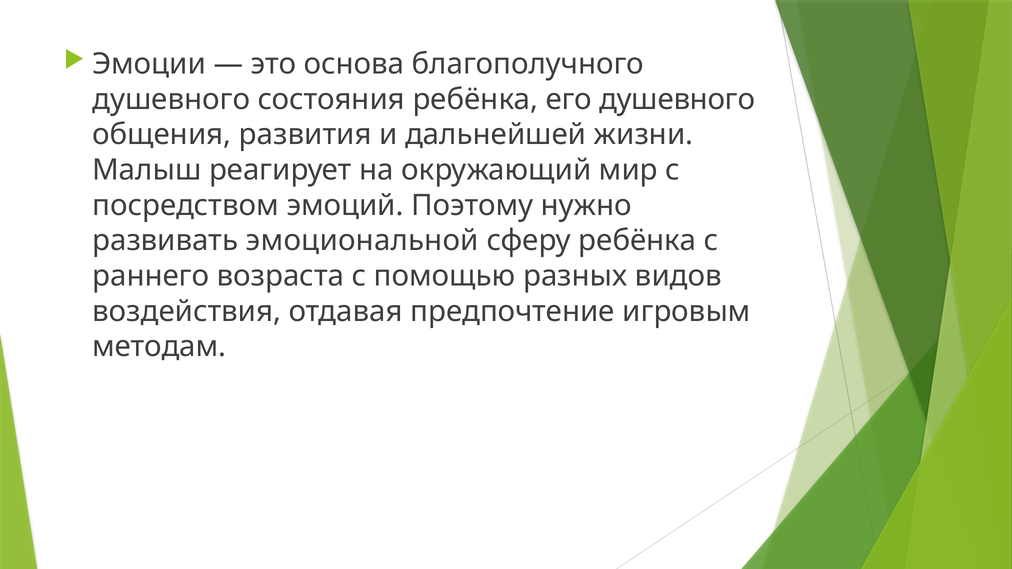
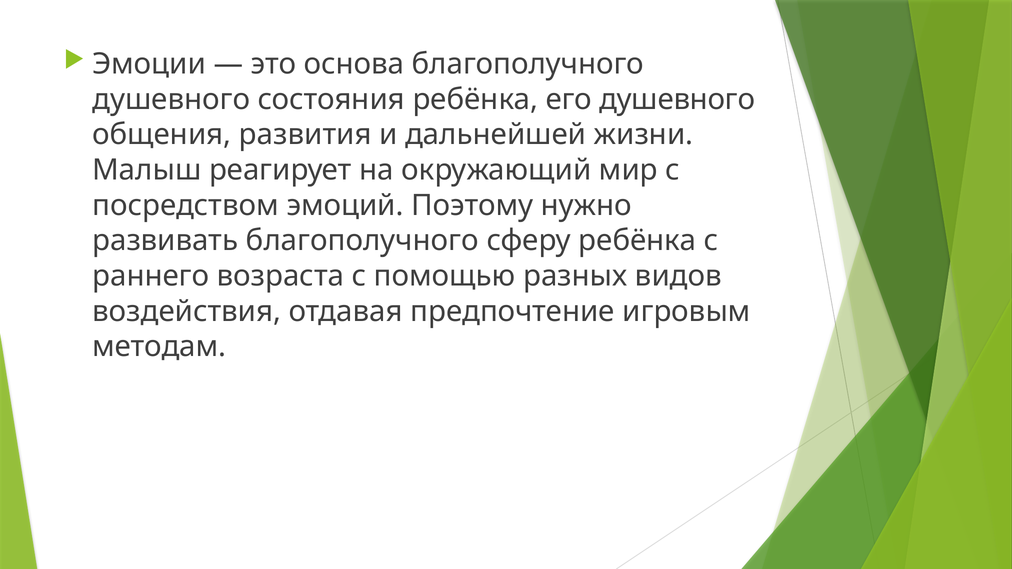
развивать эмоциональной: эмоциональной -> благополучного
